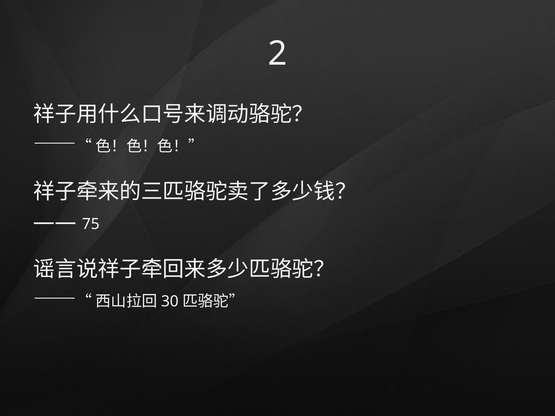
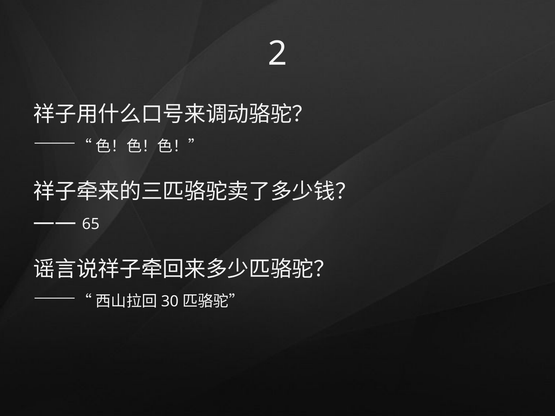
75: 75 -> 65
